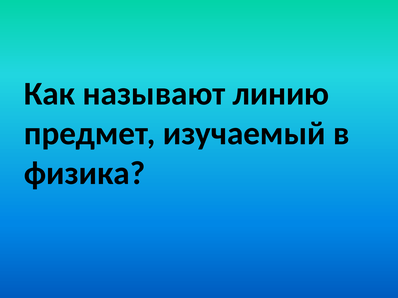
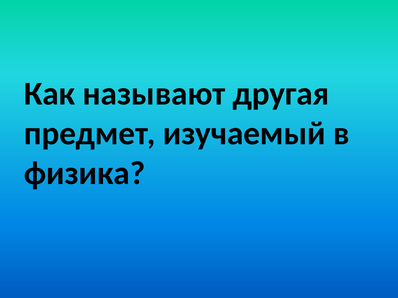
линию: линию -> другая
